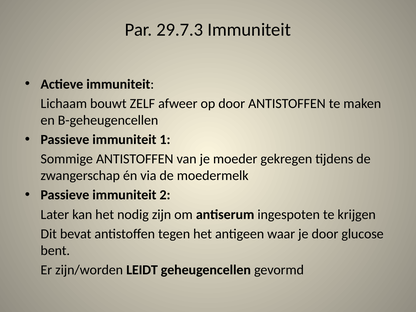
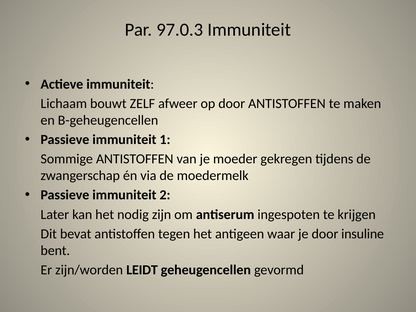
29.7.3: 29.7.3 -> 97.0.3
glucose: glucose -> insuline
